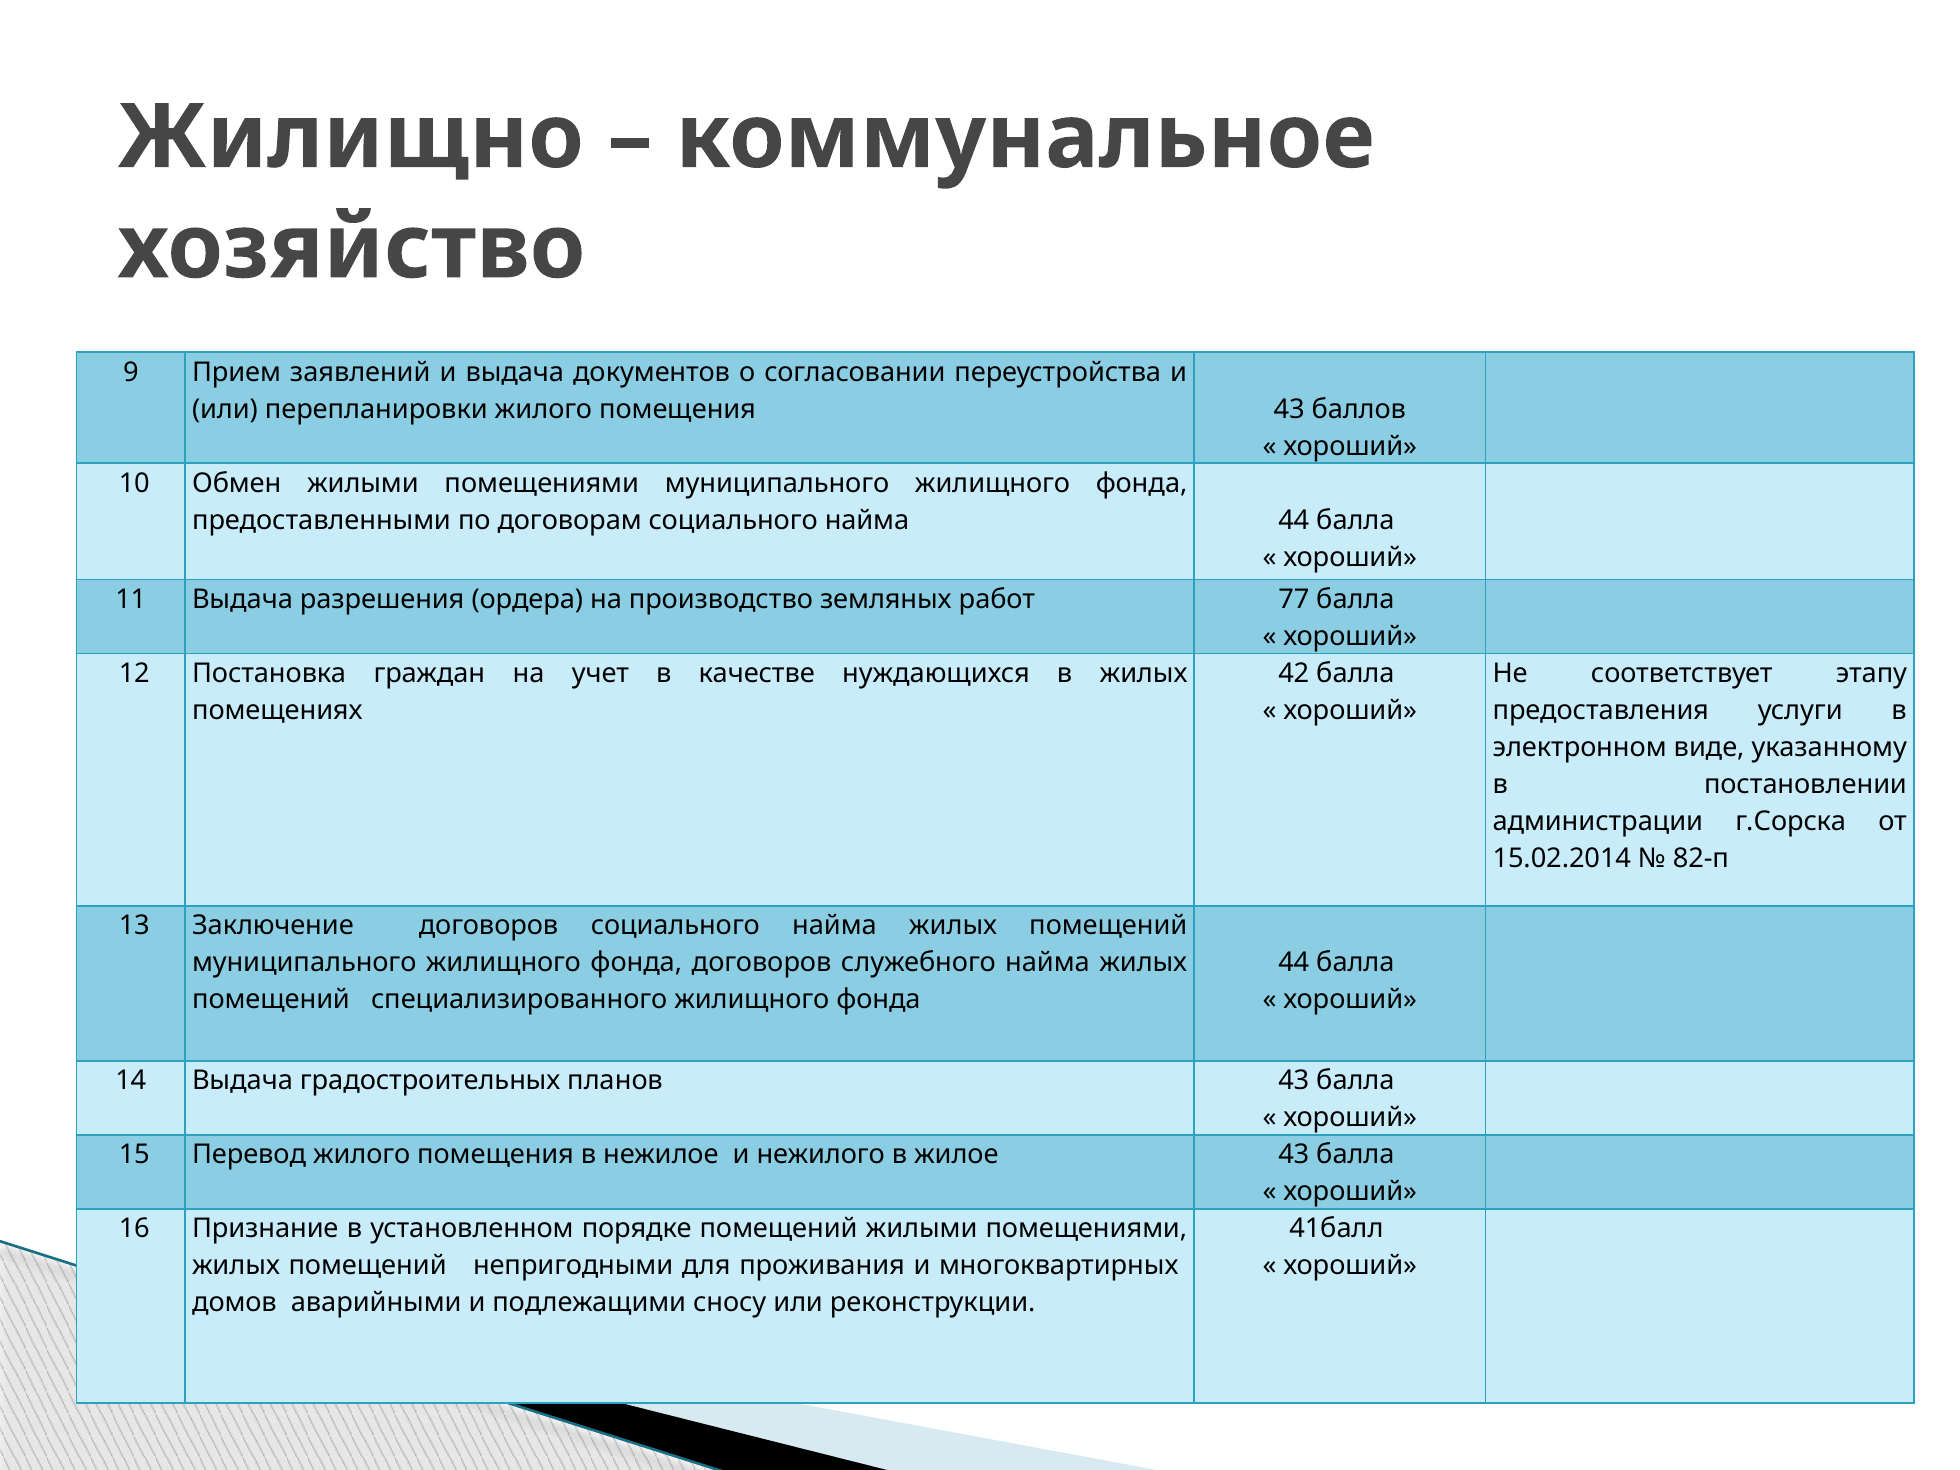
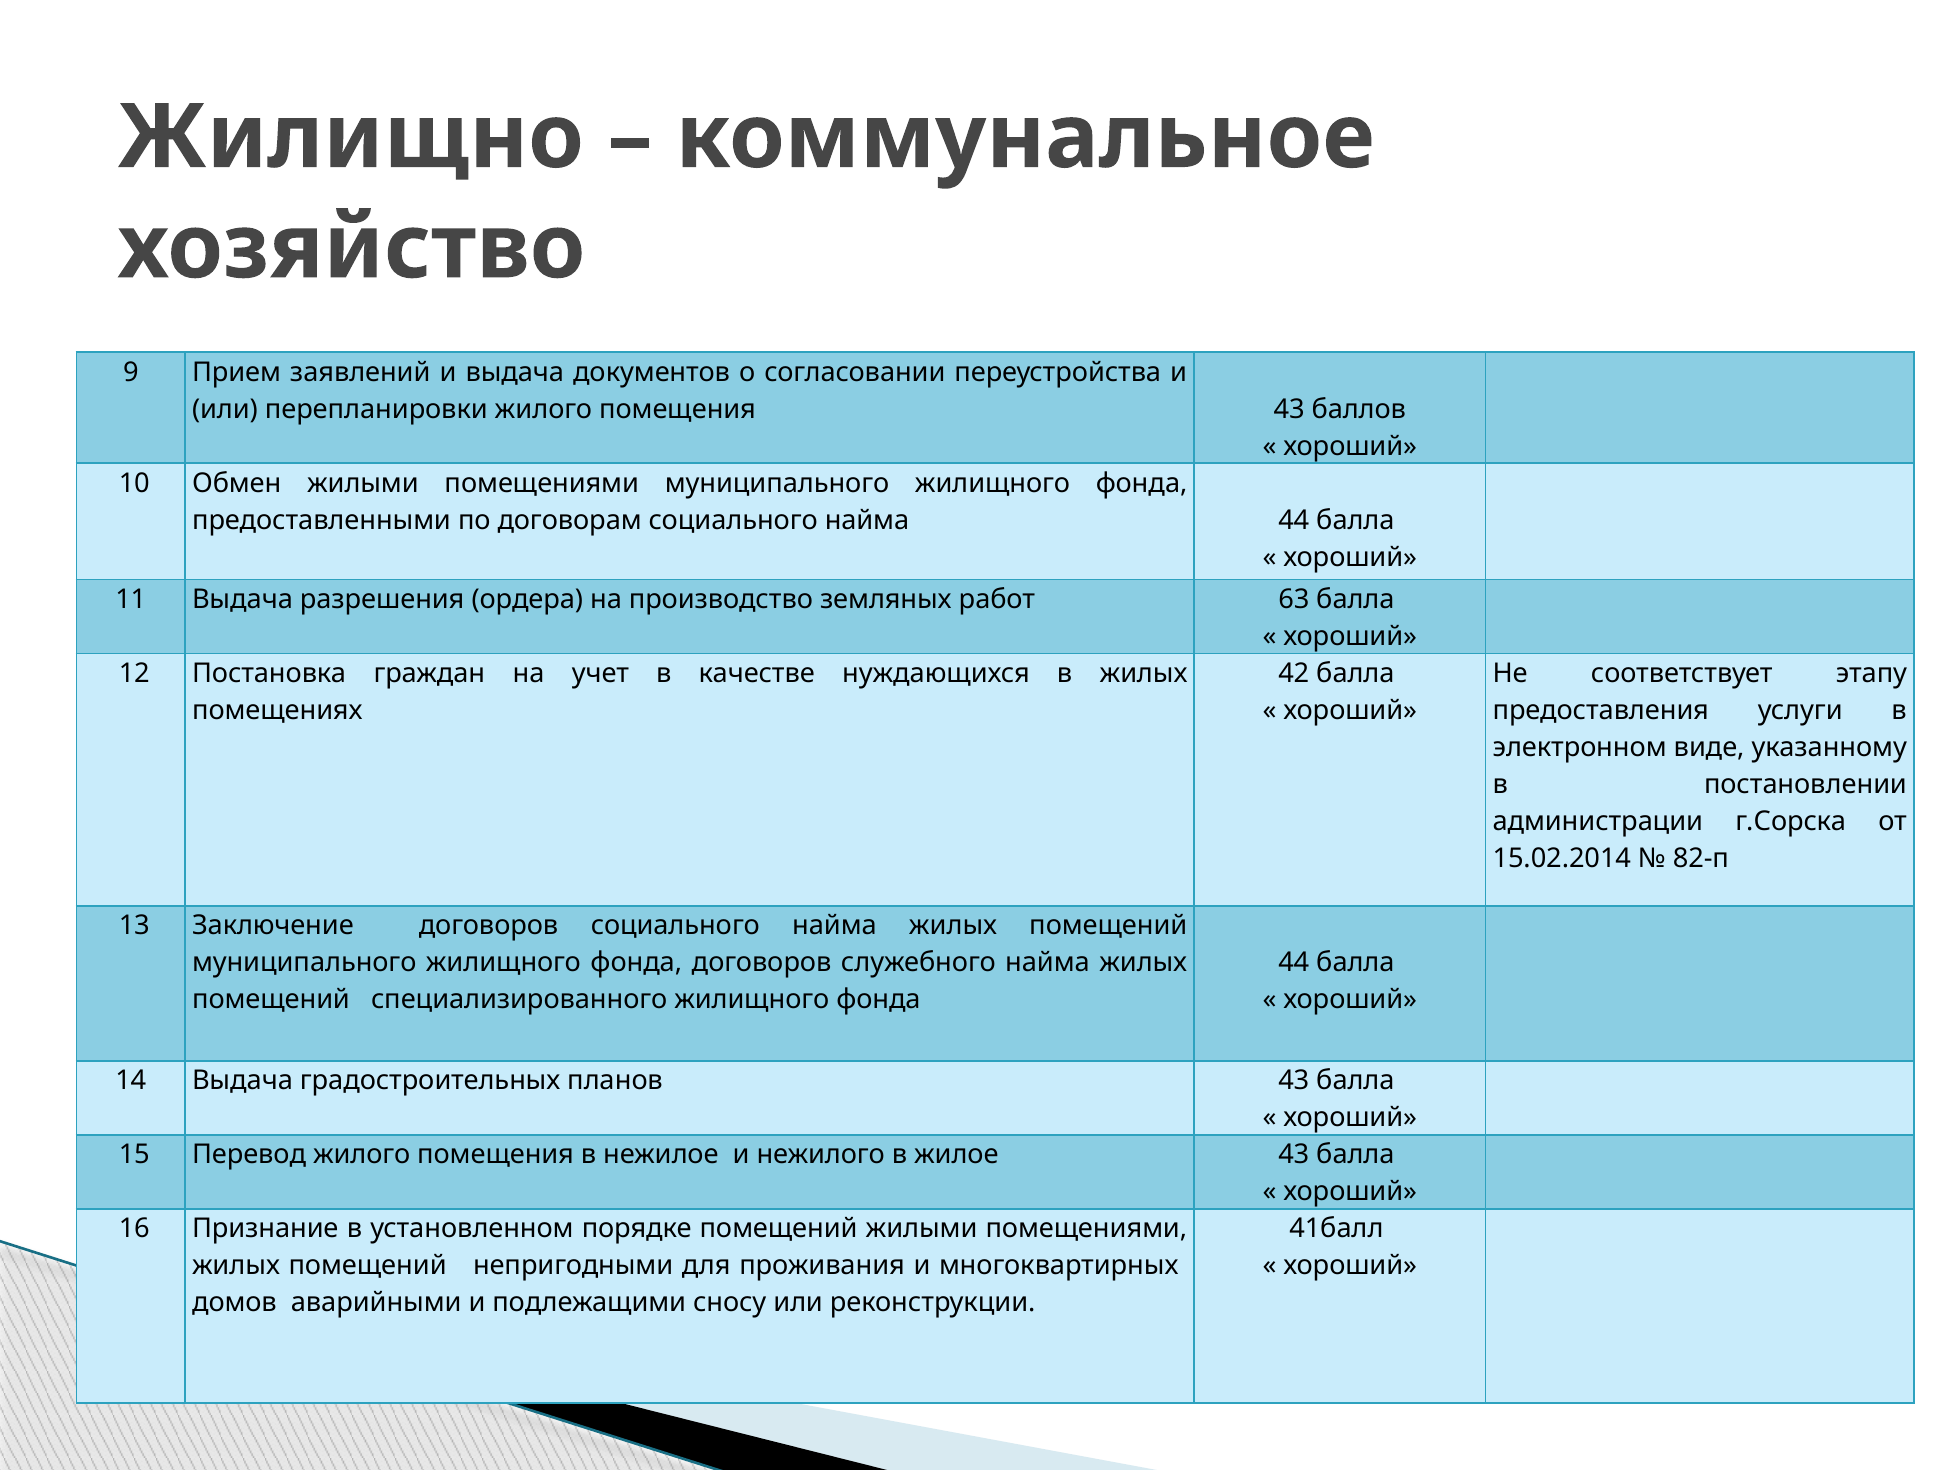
77: 77 -> 63
